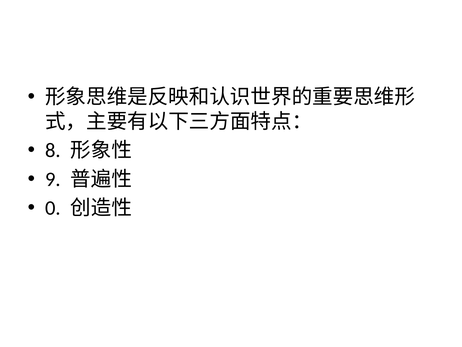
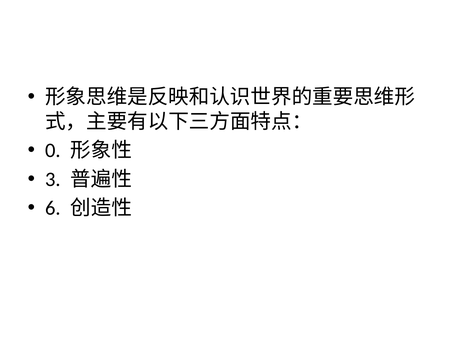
8: 8 -> 0
9: 9 -> 3
0: 0 -> 6
